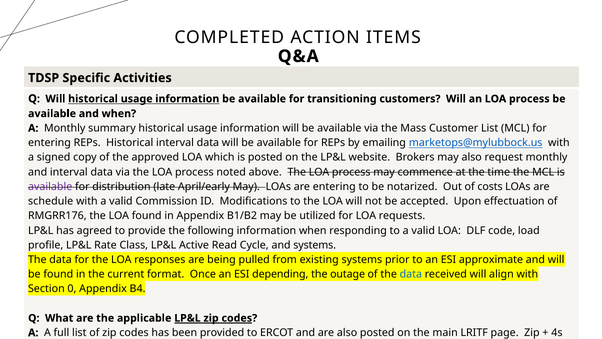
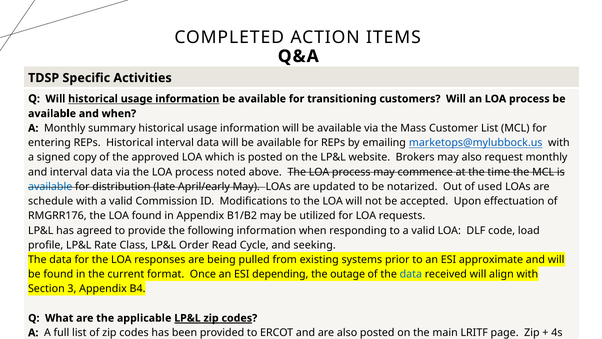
available at (50, 186) colour: purple -> blue
are entering: entering -> updated
costs: costs -> used
Active: Active -> Order
and systems: systems -> seeking
0: 0 -> 3
